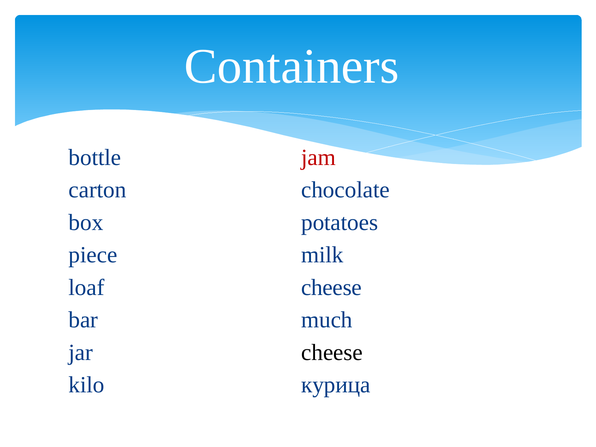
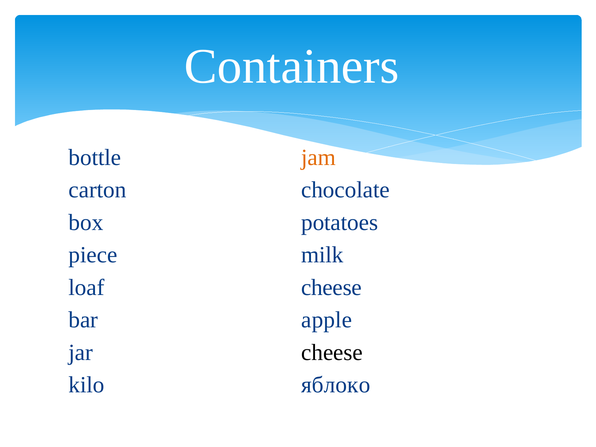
jam colour: red -> orange
much: much -> apple
курица: курица -> яблоко
